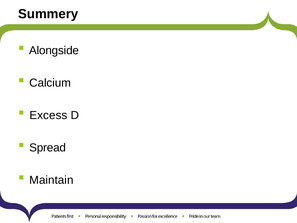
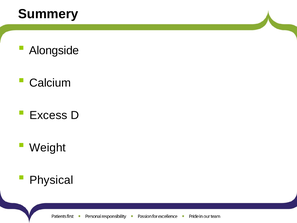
Spread: Spread -> Weight
Maintain: Maintain -> Physical
